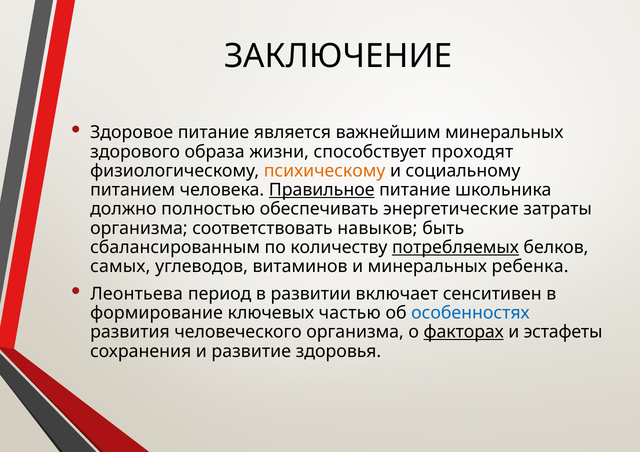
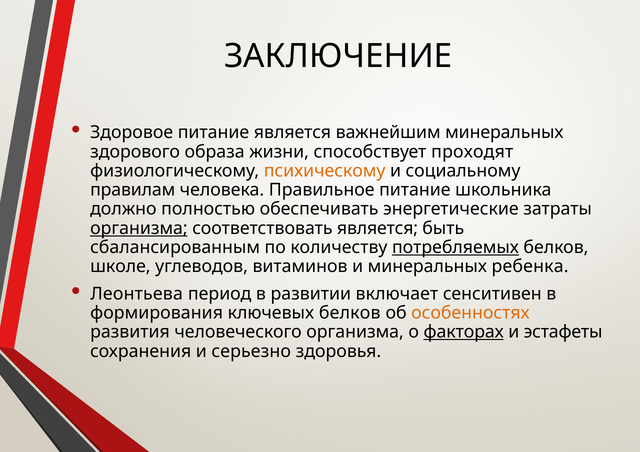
питанием: питанием -> правилам
Правильное underline: present -> none
организма at (139, 228) underline: none -> present
соответствовать навыков: навыков -> является
самых: самых -> школе
формирование: формирование -> формирования
ключевых частью: частью -> белков
особенностях colour: blue -> orange
развитие: развитие -> серьезно
